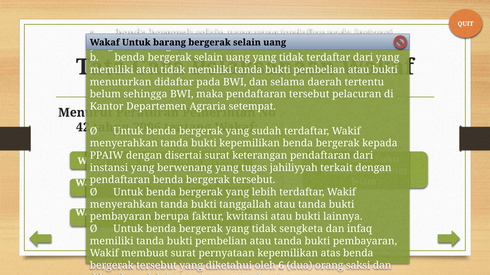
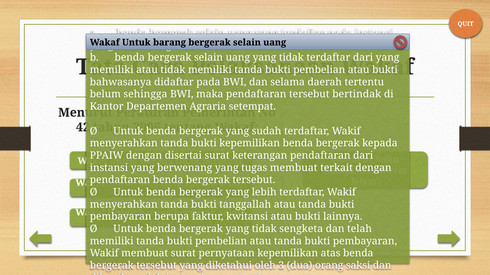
menuturkan: menuturkan -> bahwasanya
pelacuran: pelacuran -> bertindak
tugas jahiliyyah: jahiliyyah -> membuat
infaq: infaq -> telah
6: 6 -> 3
